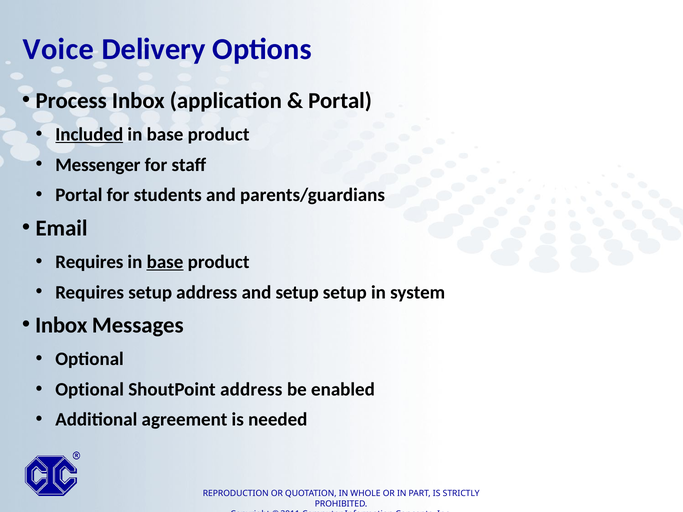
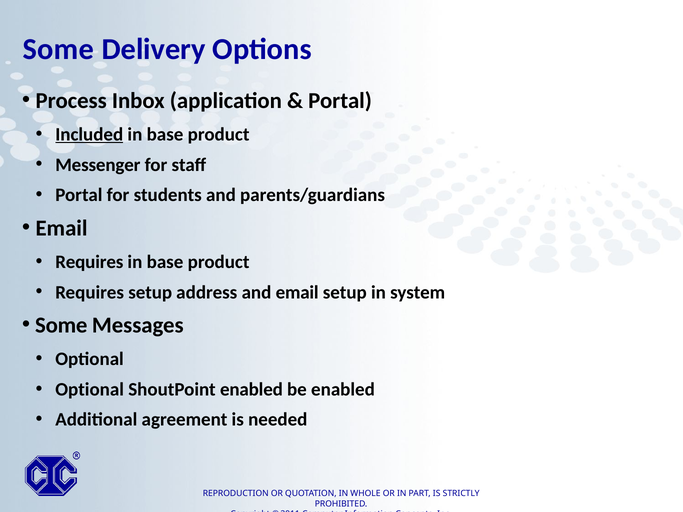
Voice at (58, 49): Voice -> Some
base at (165, 262) underline: present -> none
and setup: setup -> email
Inbox at (61, 325): Inbox -> Some
ShoutPoint address: address -> enabled
